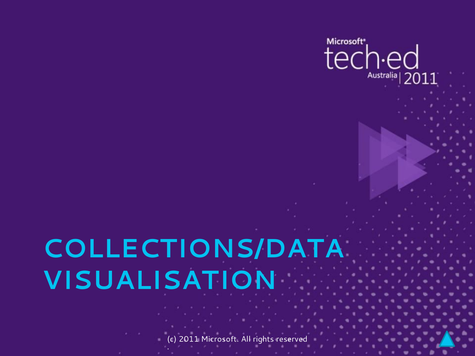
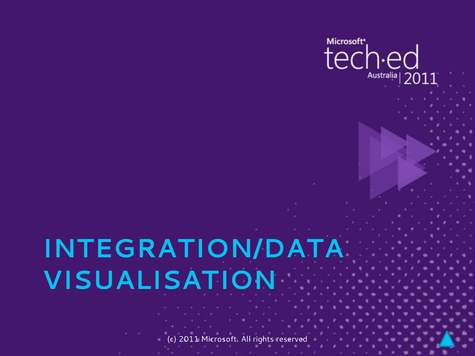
COLLECTIONS/DATA: COLLECTIONS/DATA -> INTEGRATION/DATA
